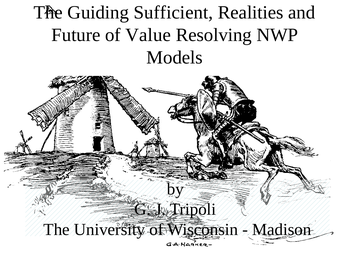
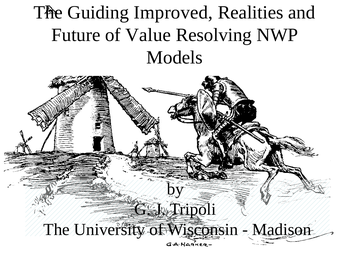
Sufficient: Sufficient -> Improved
